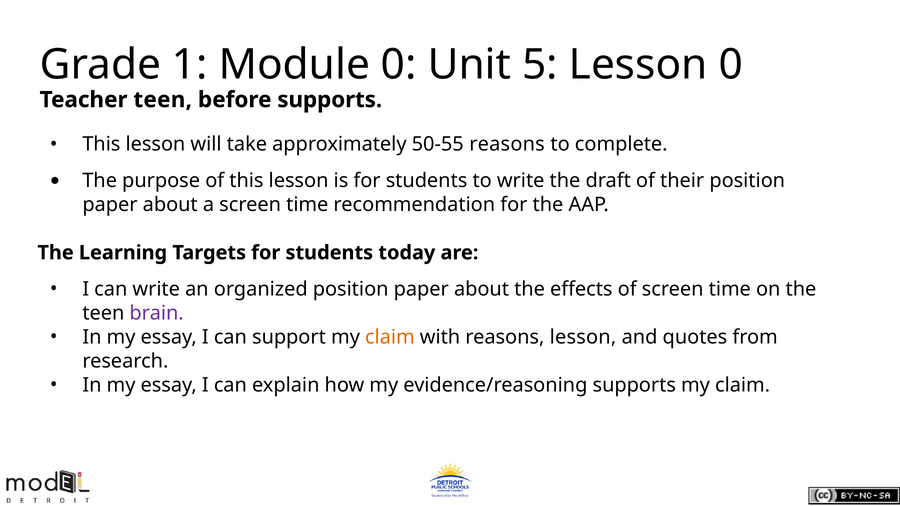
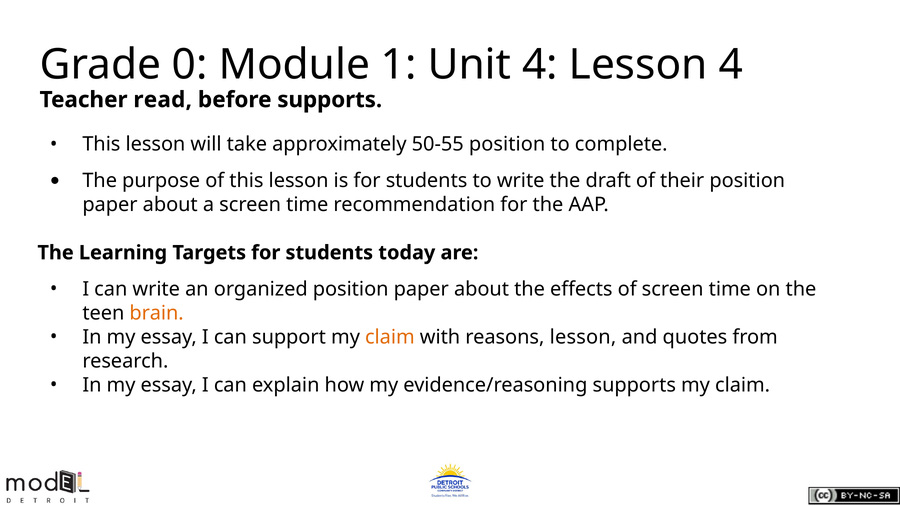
1: 1 -> 0
Module 0: 0 -> 1
Unit 5: 5 -> 4
Lesson 0: 0 -> 4
Teacher teen: teen -> read
50-55 reasons: reasons -> position
brain colour: purple -> orange
